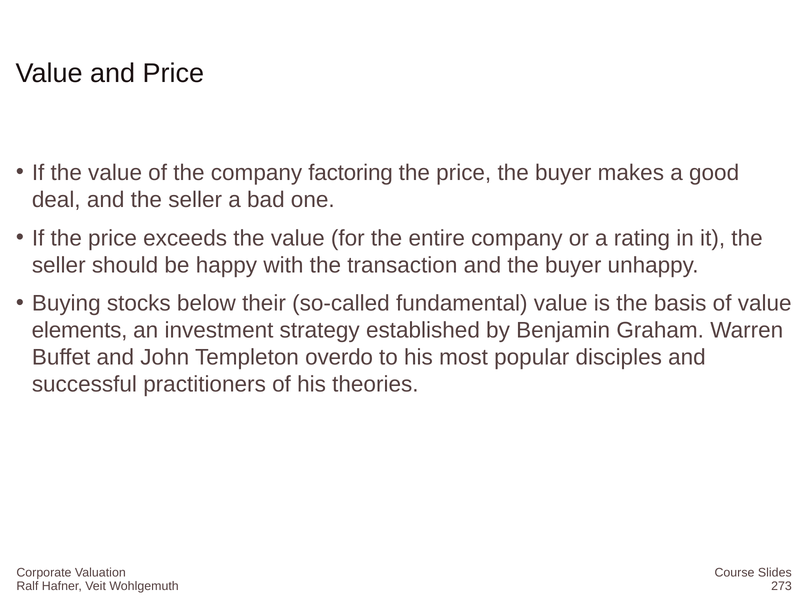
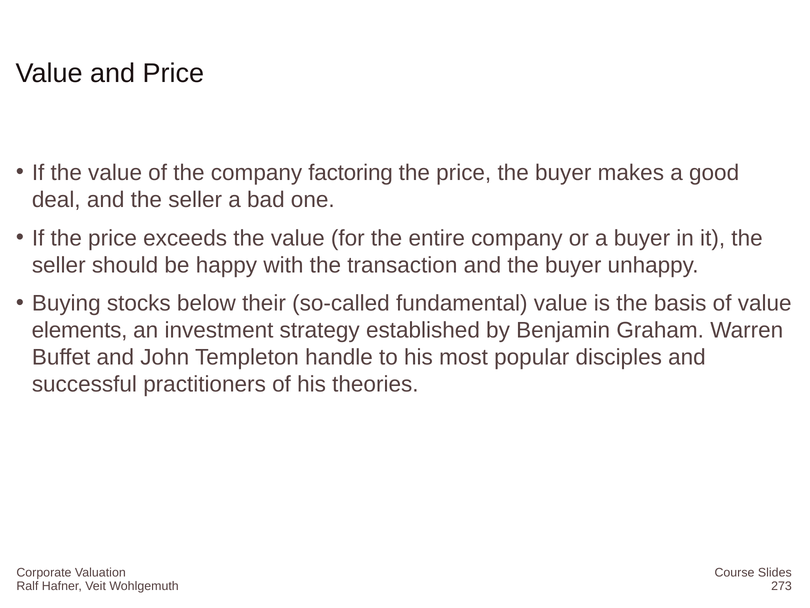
a rating: rating -> buyer
overdo: overdo -> handle
